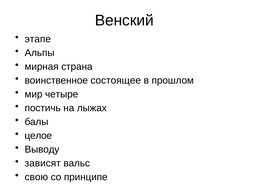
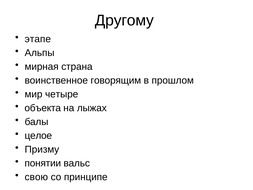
Венский: Венский -> Другому
состоящее: состоящее -> говорящим
постичь: постичь -> объекта
Выводу: Выводу -> Призму
зависят: зависят -> понятии
